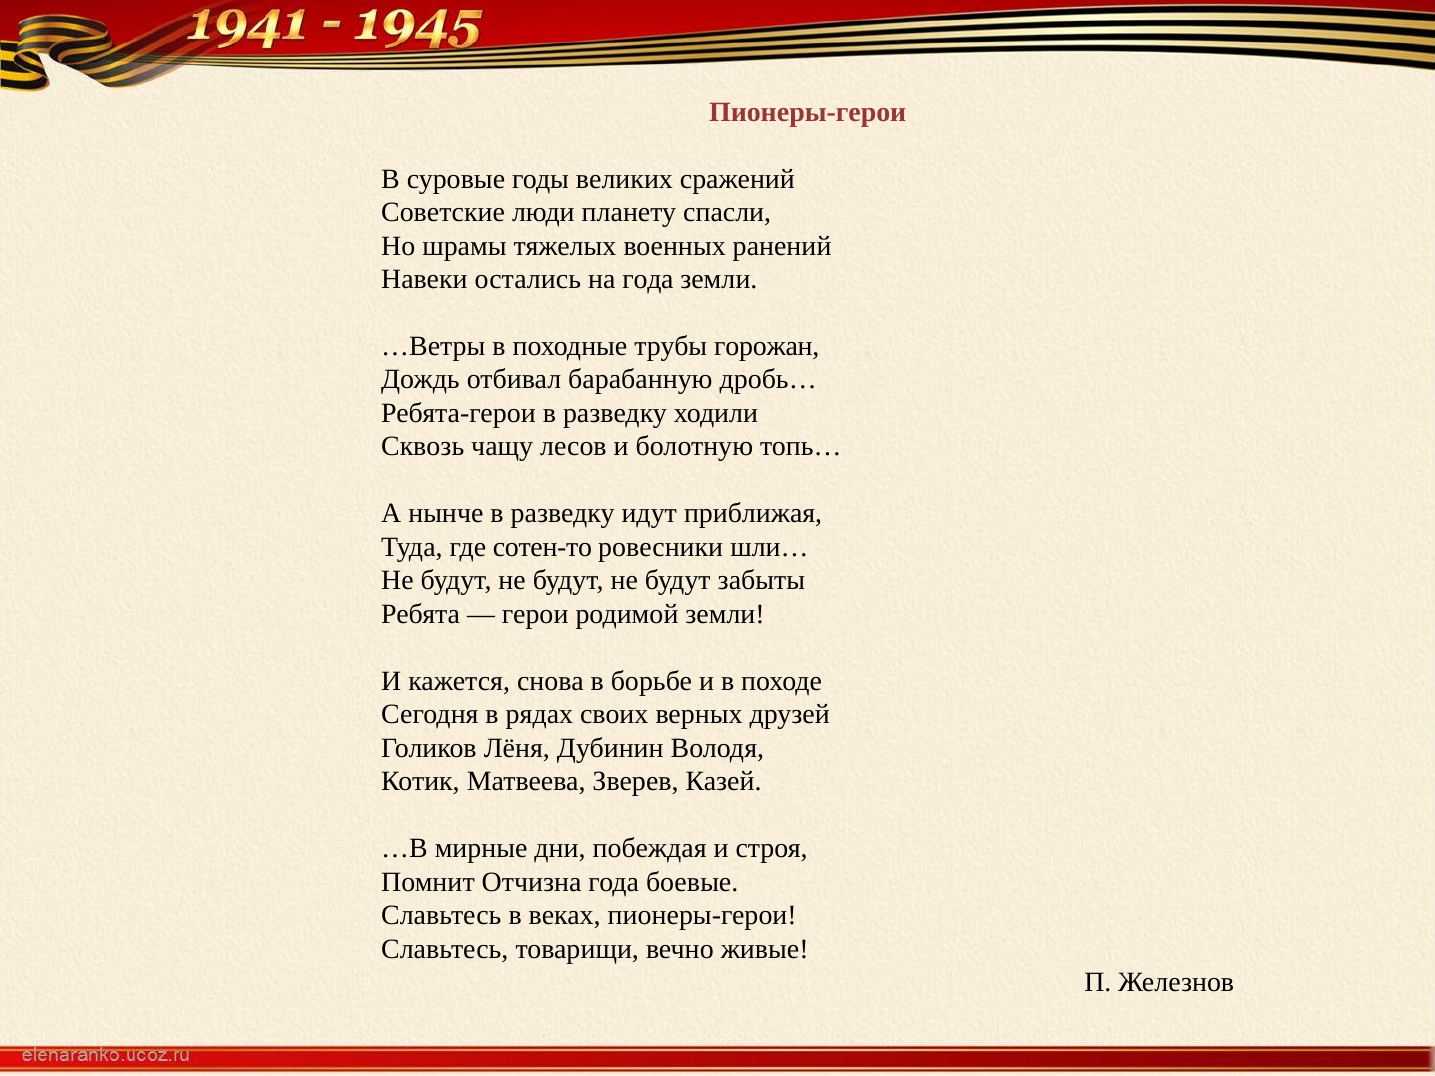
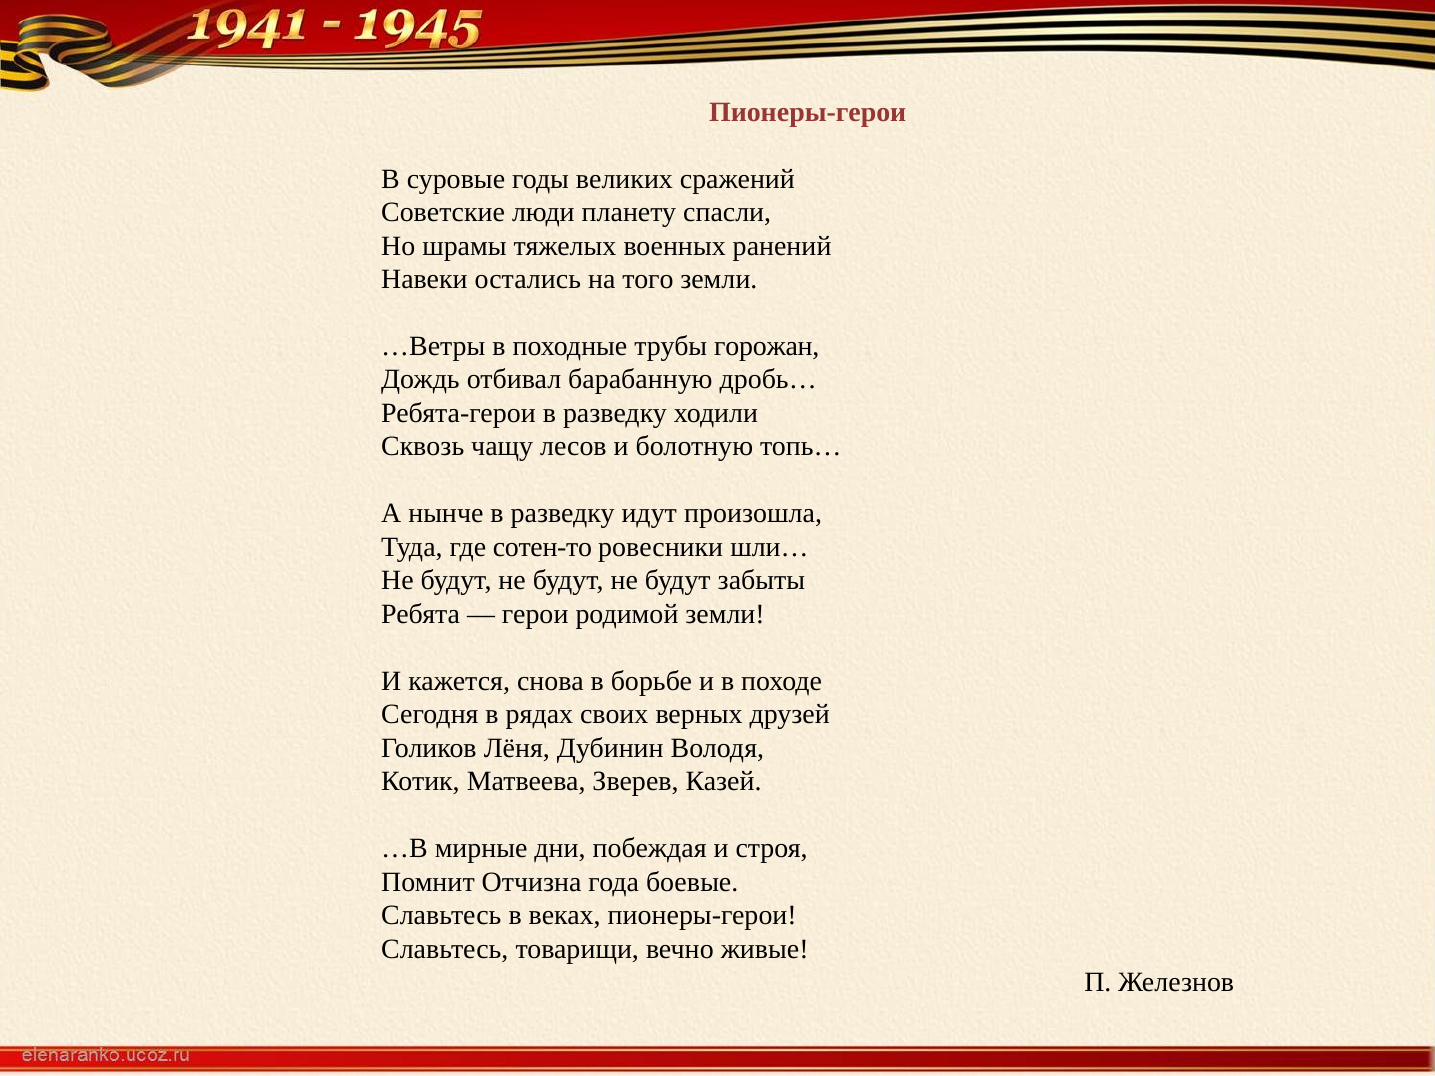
на года: года -> того
приближая: приближая -> произошла
